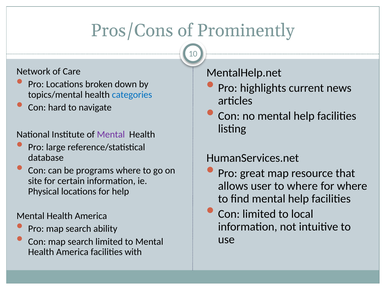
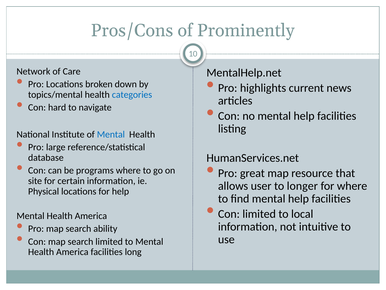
Mental at (111, 134) colour: purple -> blue
to where: where -> longer
with: with -> long
